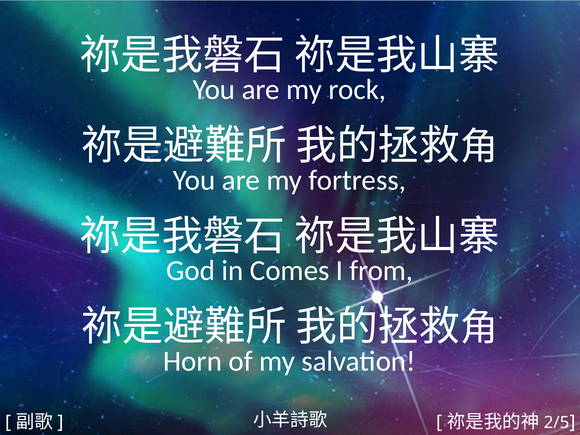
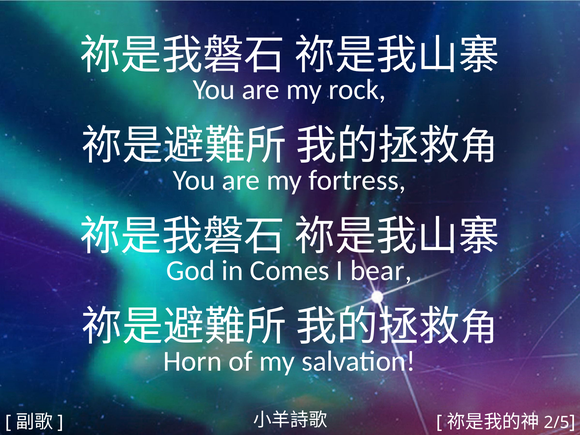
from: from -> bear
